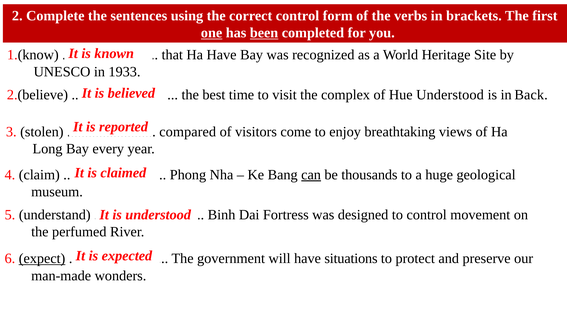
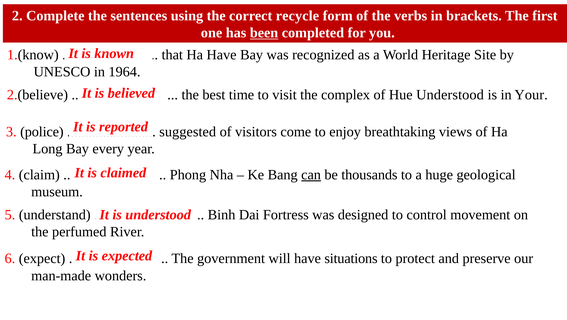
correct control: control -> recycle
one underline: present -> none
1933: 1933 -> 1964
Back: Back -> Your
stolen: stolen -> police
compared: compared -> suggested
expect underline: present -> none
